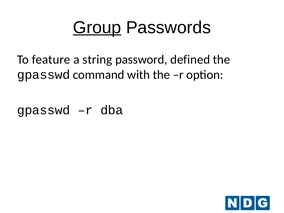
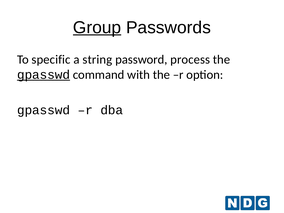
feature: feature -> specific
defined: defined -> process
gpasswd at (44, 75) underline: none -> present
